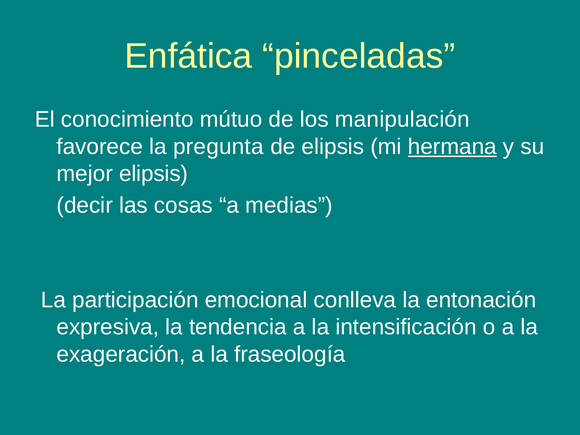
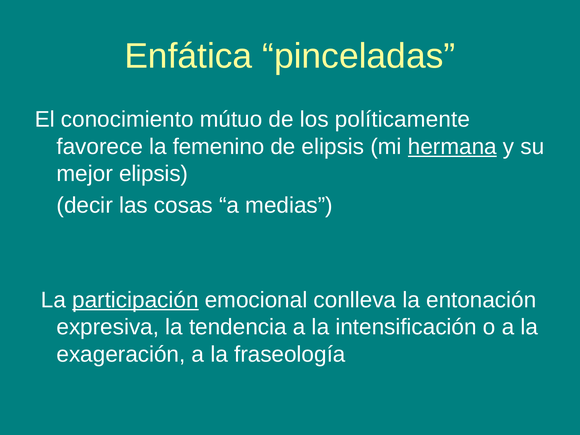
manipulación: manipulación -> políticamente
pregunta: pregunta -> femenino
participación underline: none -> present
